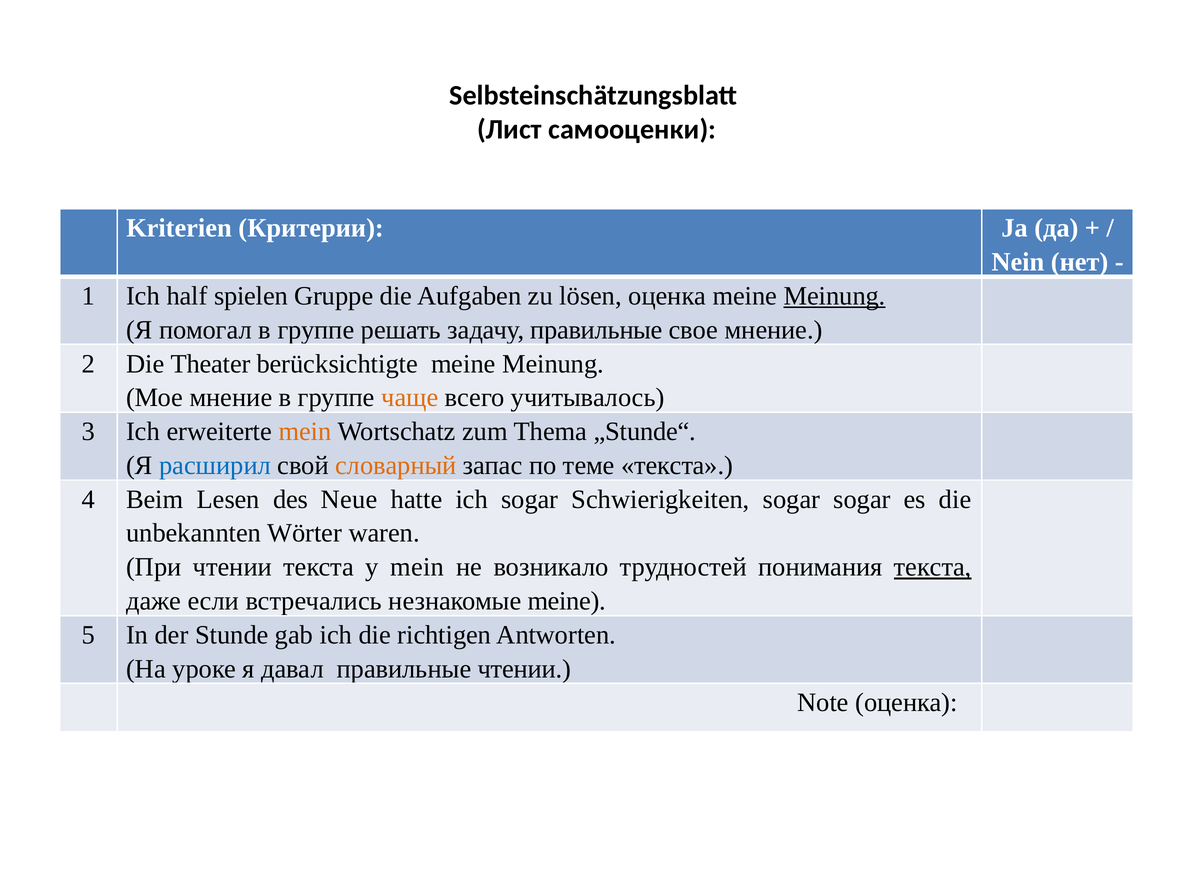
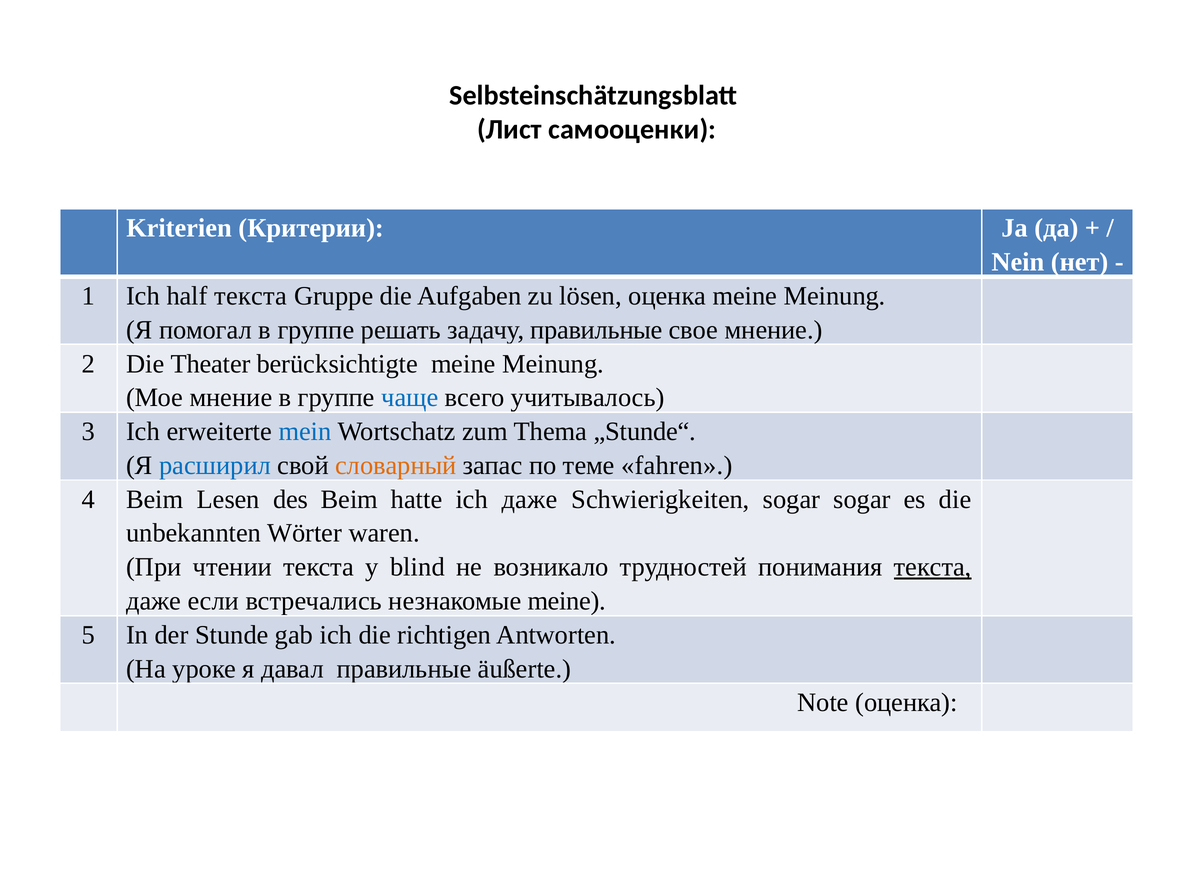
half spielen: spielen -> текста
Meinung at (835, 296) underline: present -> none
чаще colour: orange -> blue
mein at (305, 431) colour: orange -> blue
теме текста: текста -> fahren
des Neue: Neue -> Beim
ich sogar: sogar -> даже
у mein: mein -> blind
правильные чтении: чтении -> äußerte
